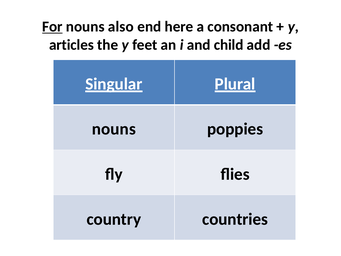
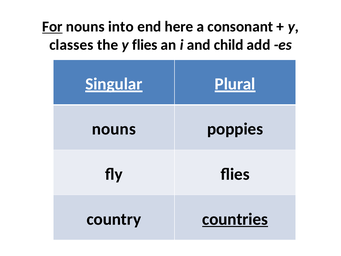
also: also -> into
articles: articles -> classes
y feet: feet -> flies
countries underline: none -> present
